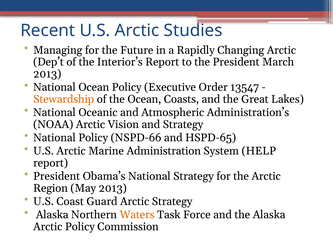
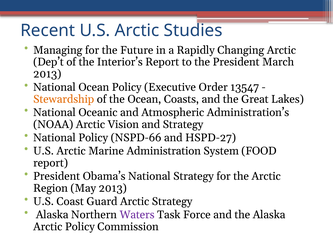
HSPD-65: HSPD-65 -> HSPD-27
HELP: HELP -> FOOD
Waters colour: orange -> purple
